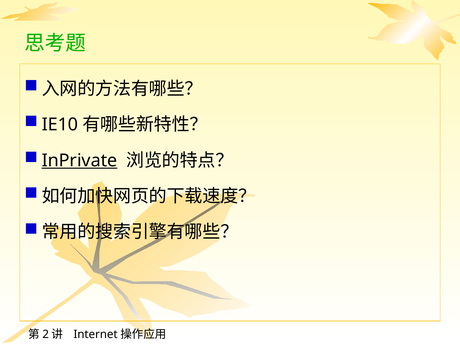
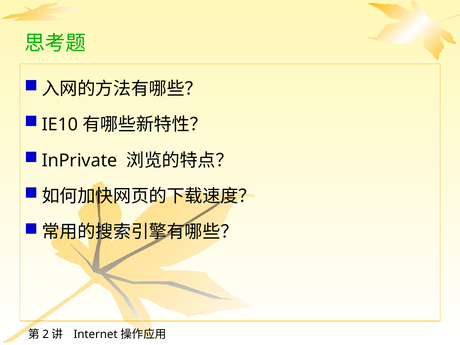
InPrivate underline: present -> none
